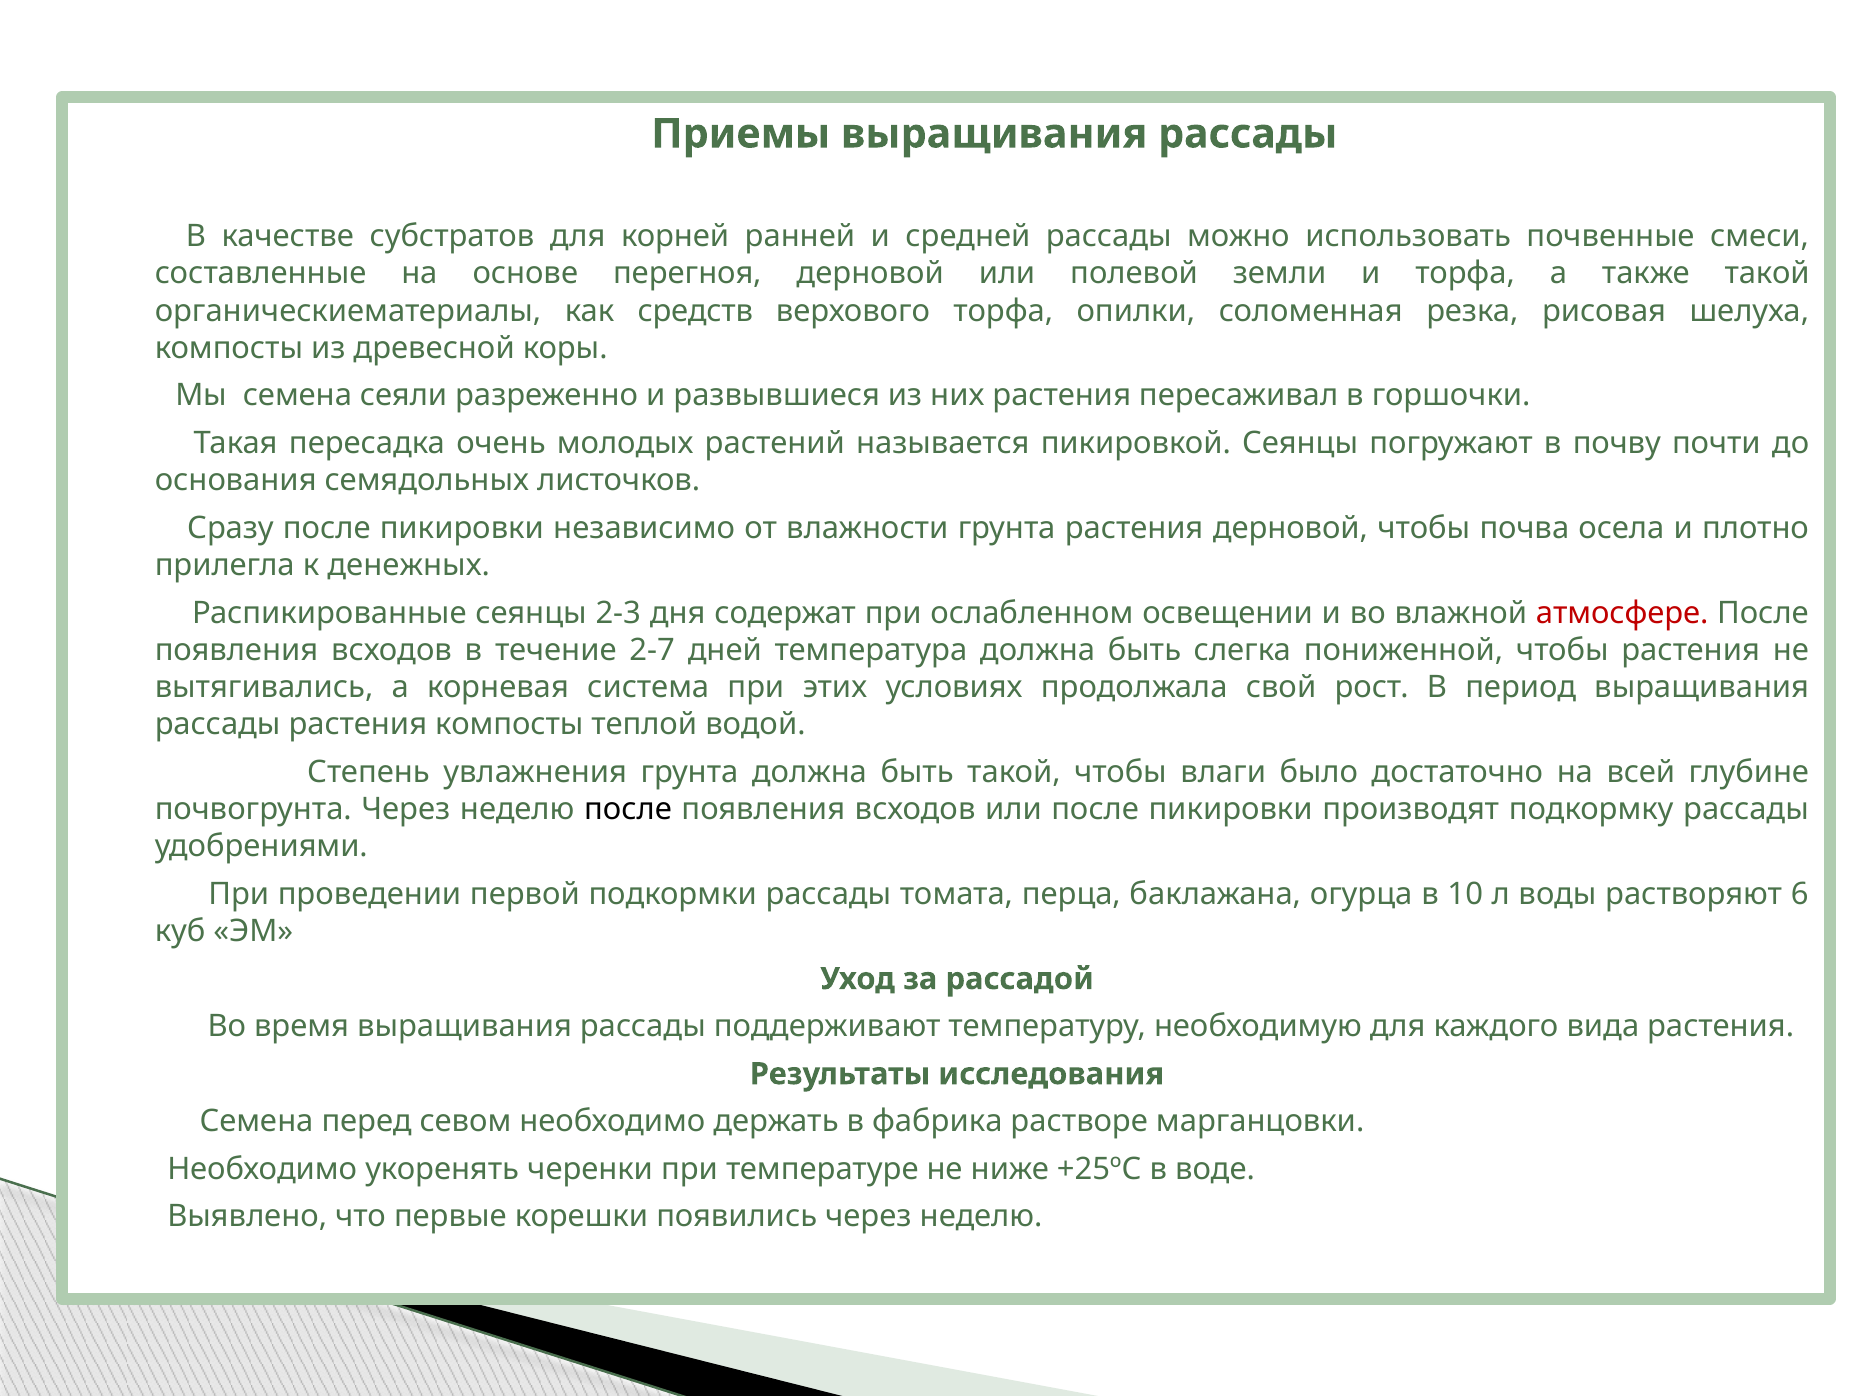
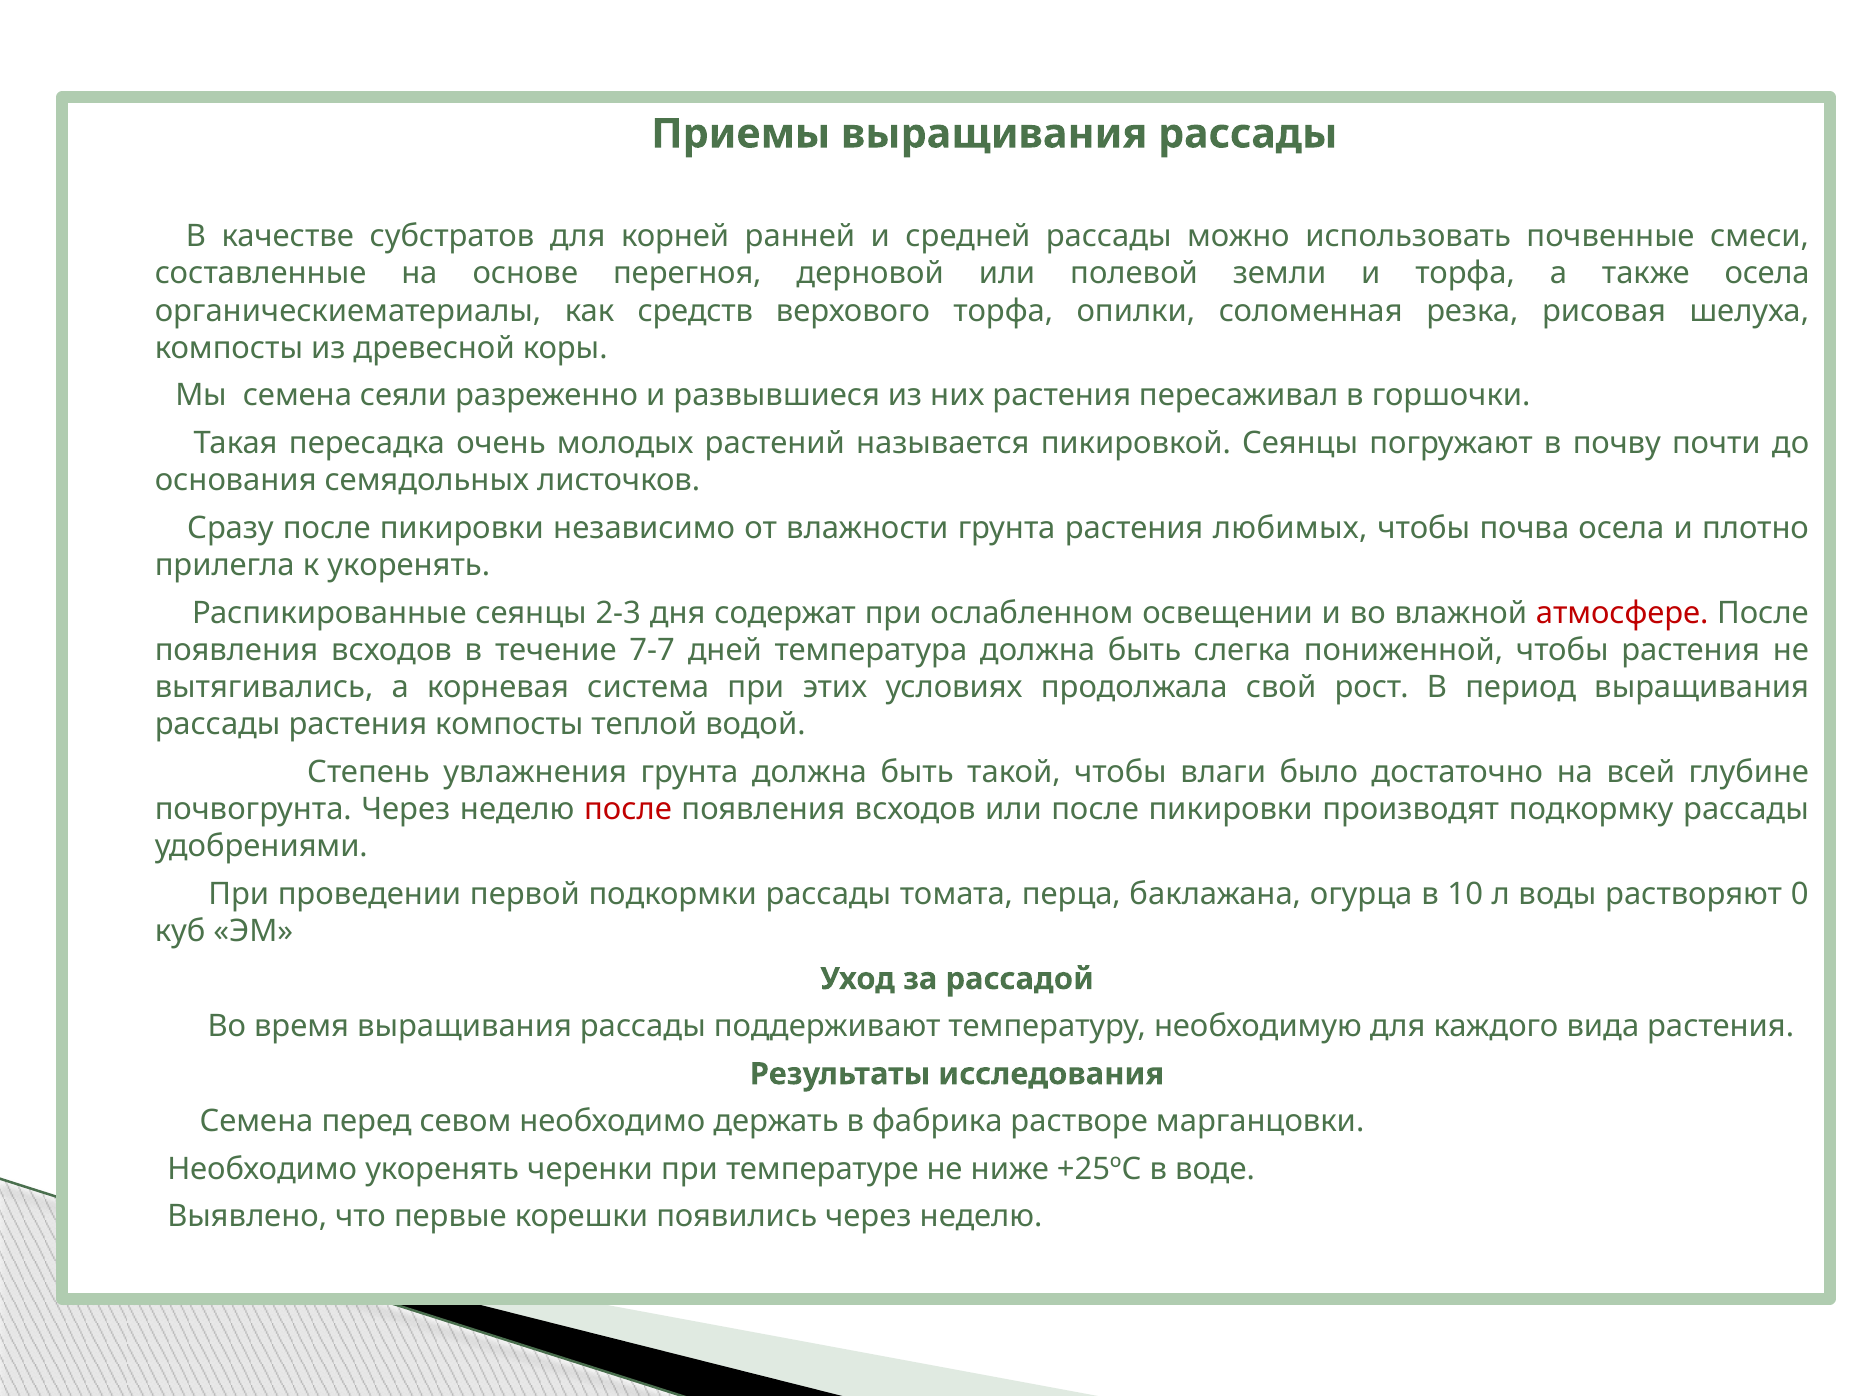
также такой: такой -> осела
растения дерновой: дерновой -> любимых
к денежных: денежных -> укоренять
2-7: 2-7 -> 7-7
после at (628, 809) colour: black -> red
6: 6 -> 0
